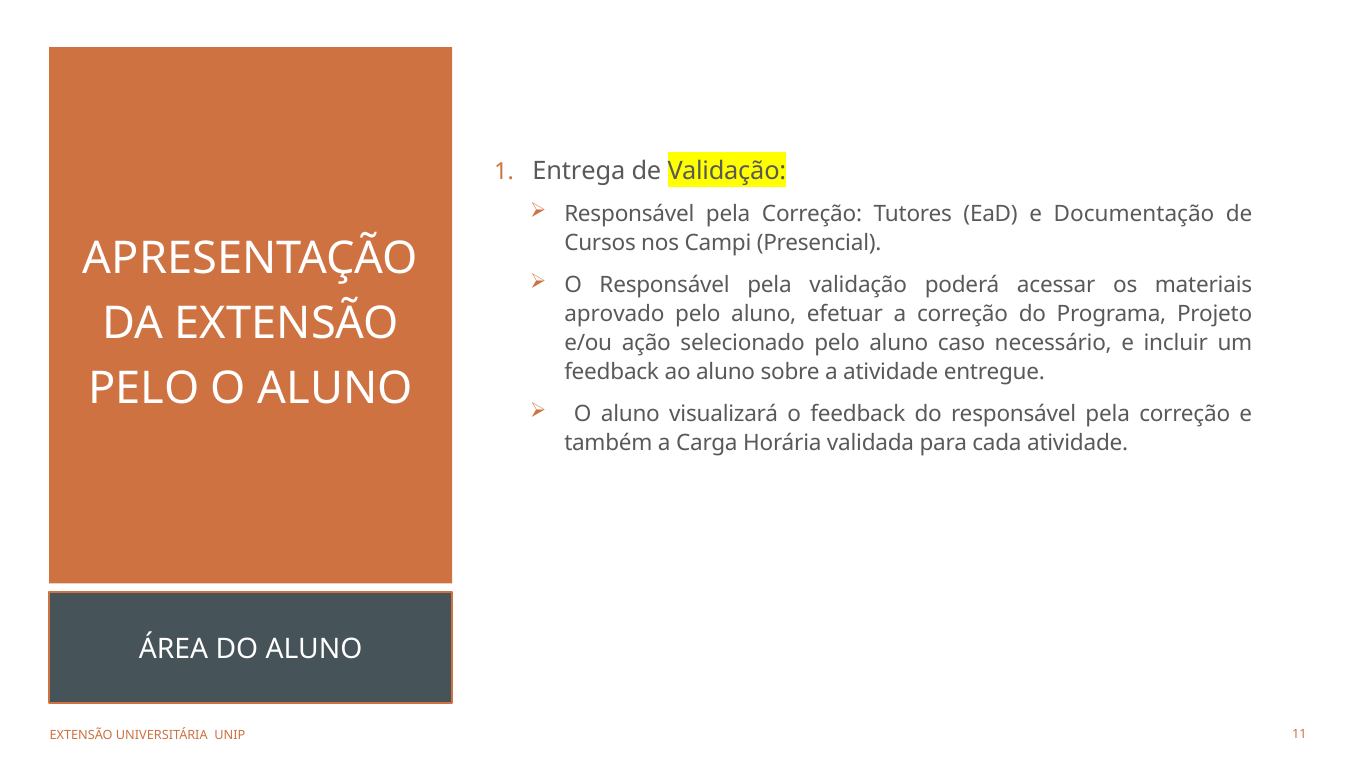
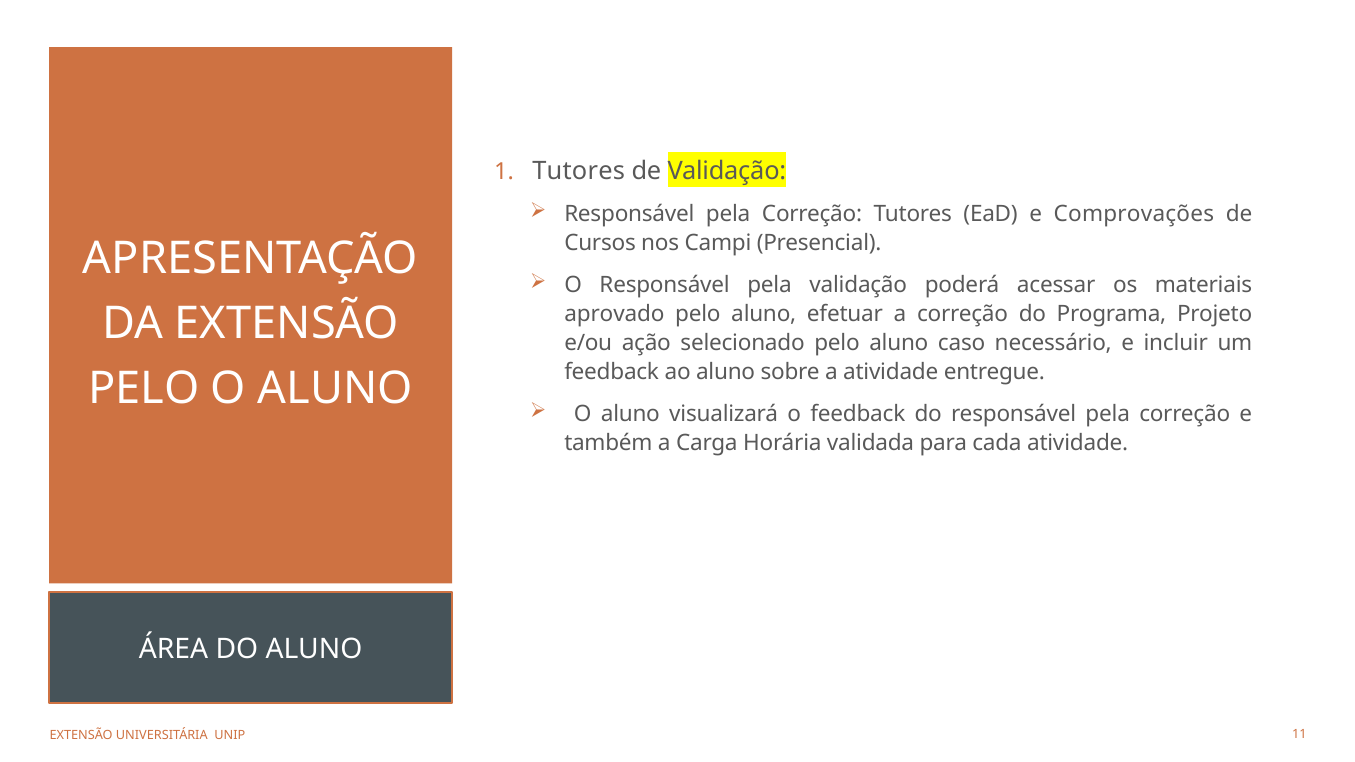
Entrega at (579, 171): Entrega -> Tutores
Documentação: Documentação -> Comprovações
